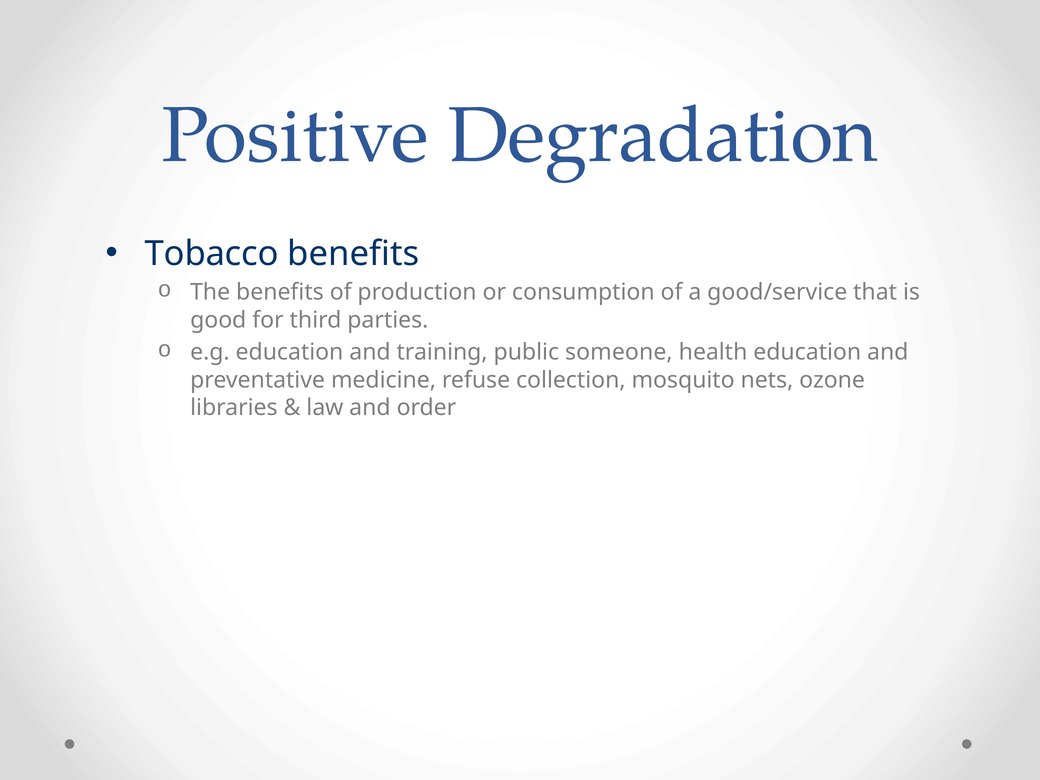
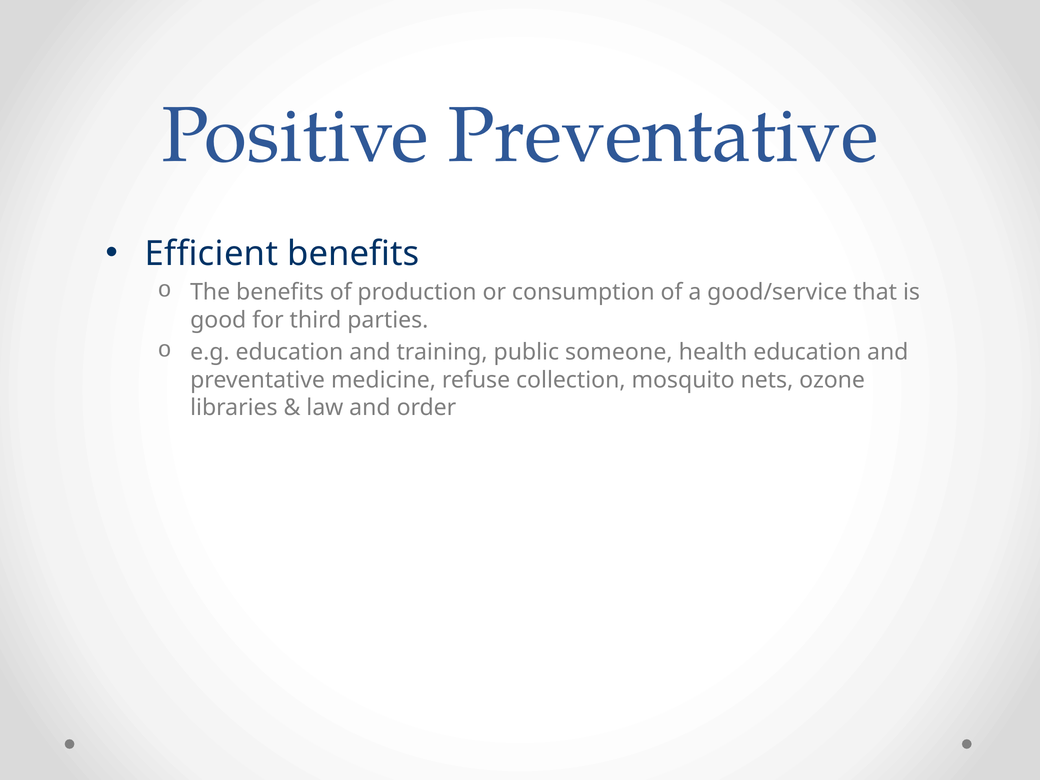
Positive Degradation: Degradation -> Preventative
Tobacco: Tobacco -> Efficient
